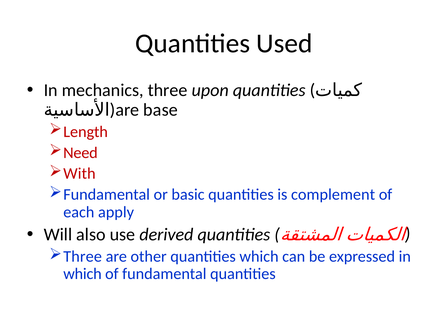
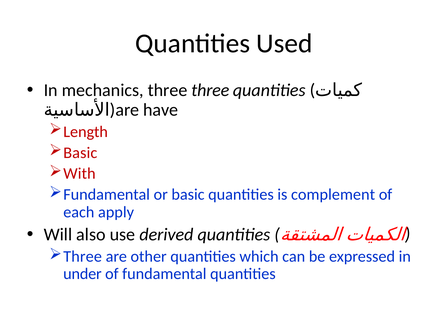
three upon: upon -> three
base: base -> have
Need at (80, 153): Need -> Basic
which at (82, 274): which -> under
